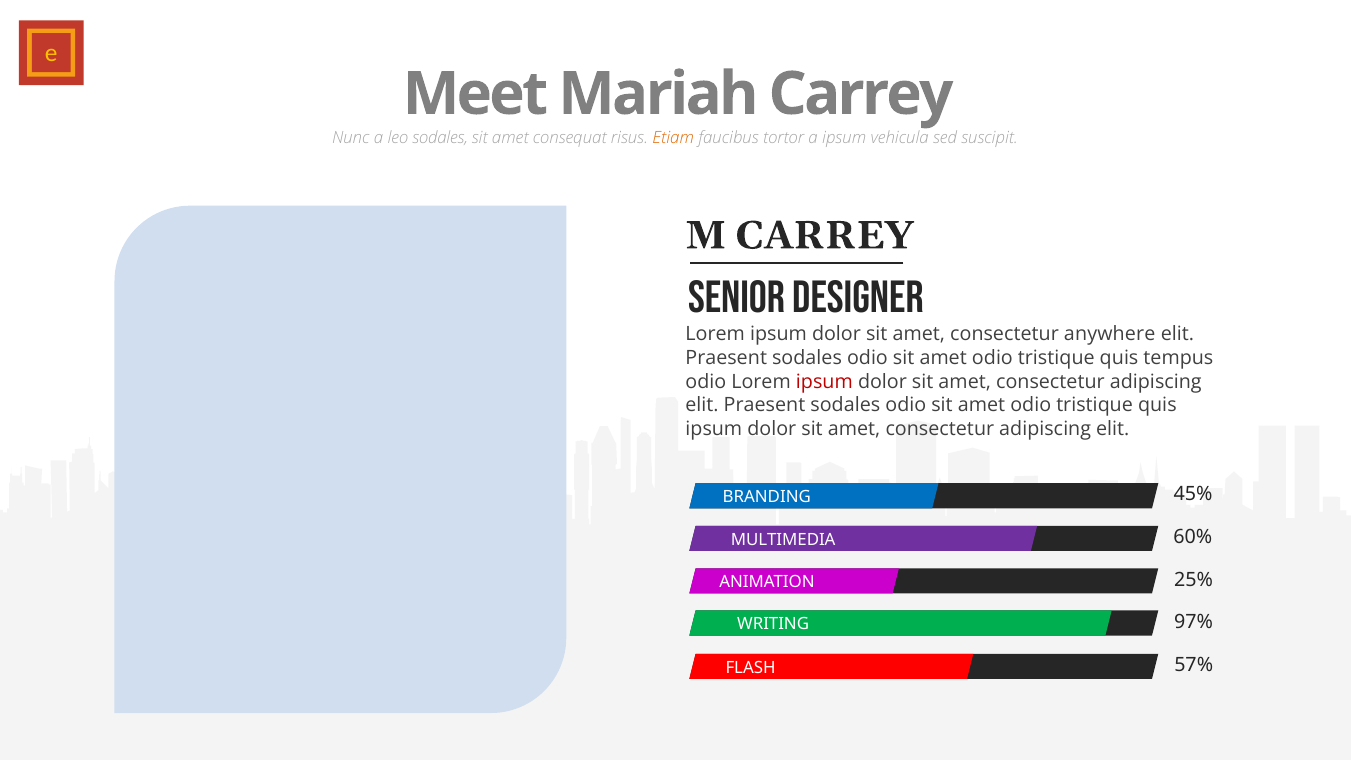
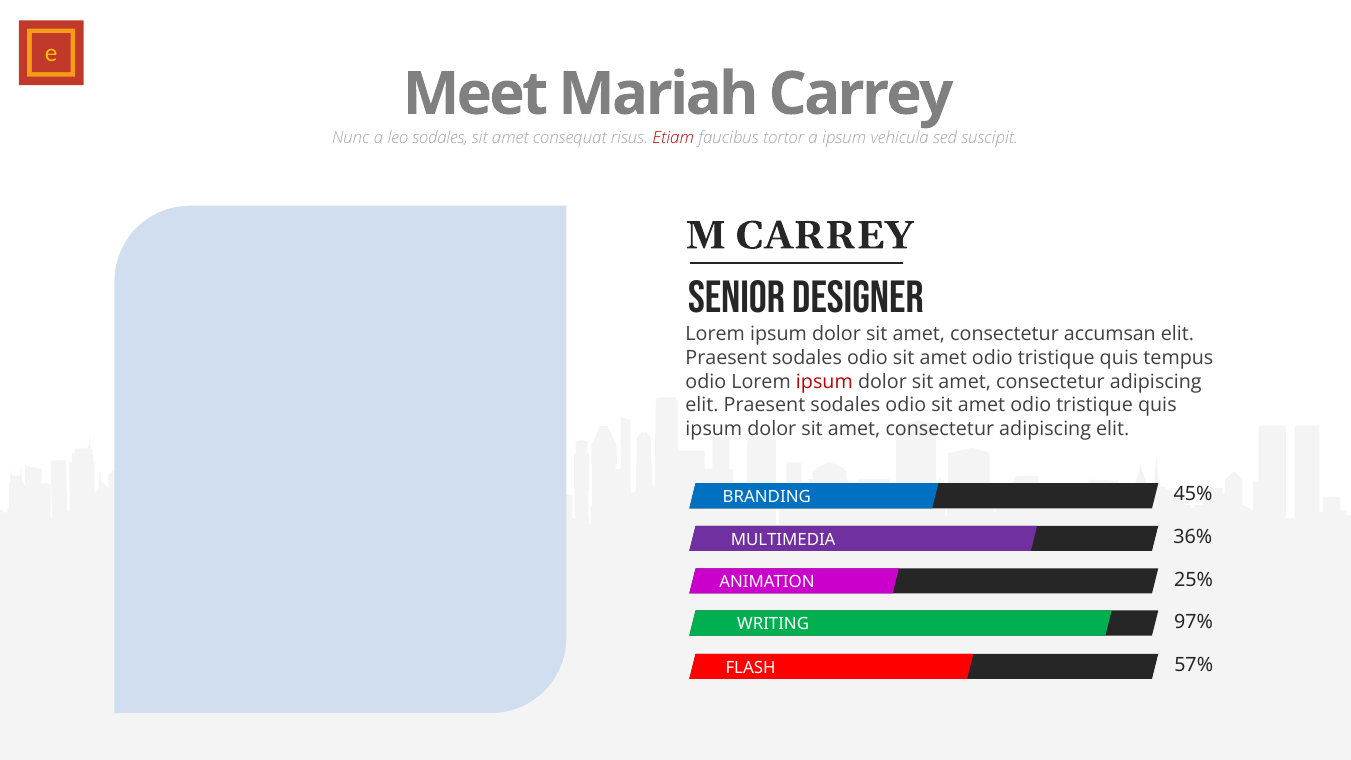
Etiam colour: orange -> red
anywhere: anywhere -> accumsan
60%: 60% -> 36%
